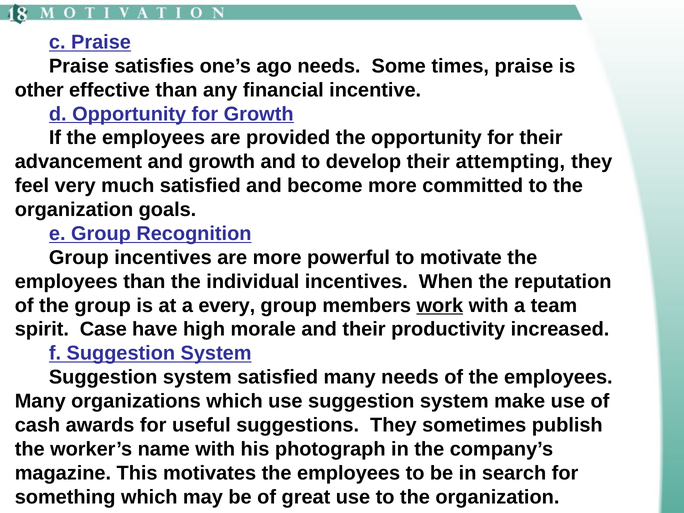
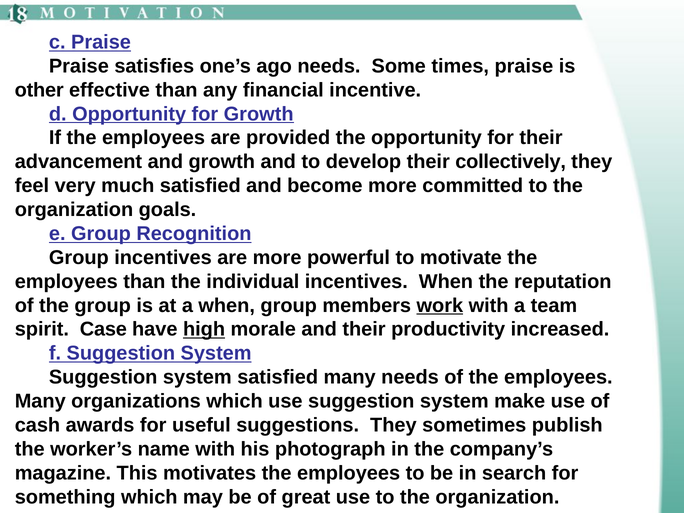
attempting: attempting -> collectively
a every: every -> when
high underline: none -> present
